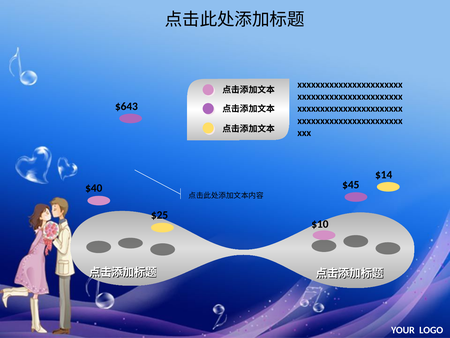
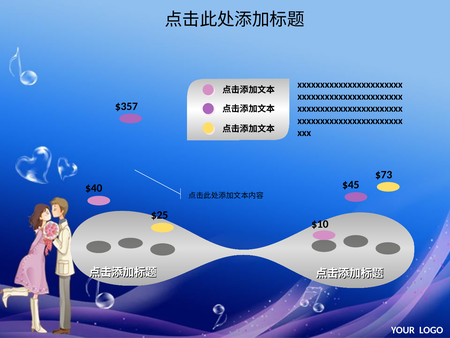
$643: $643 -> $357
$14: $14 -> $73
